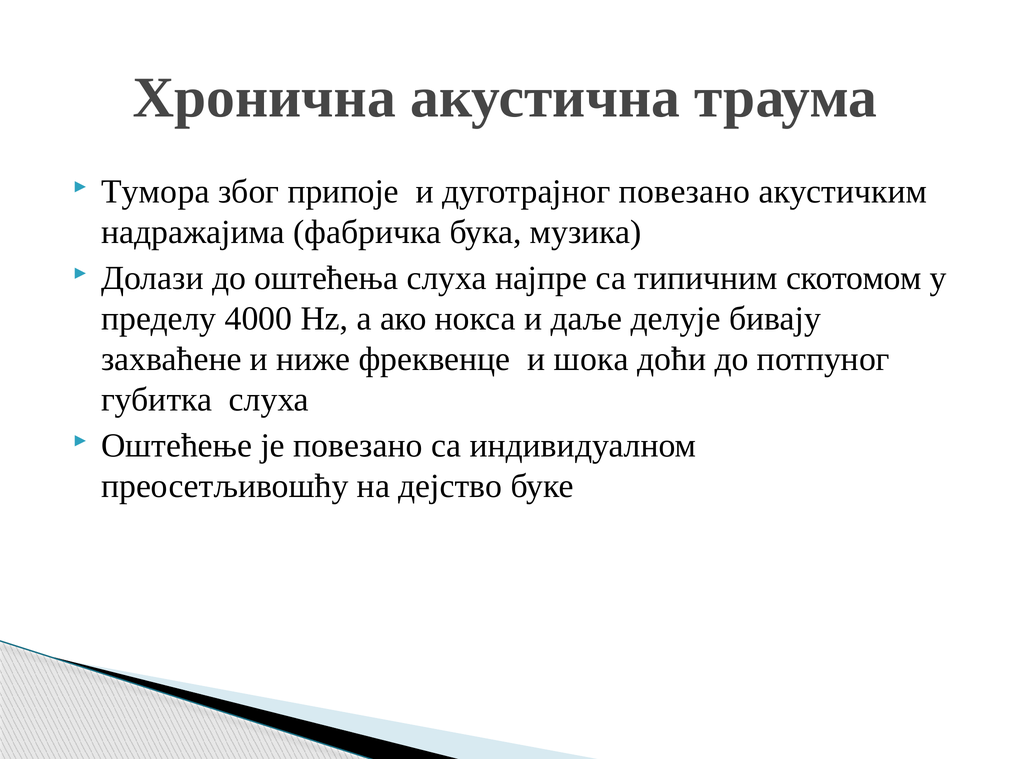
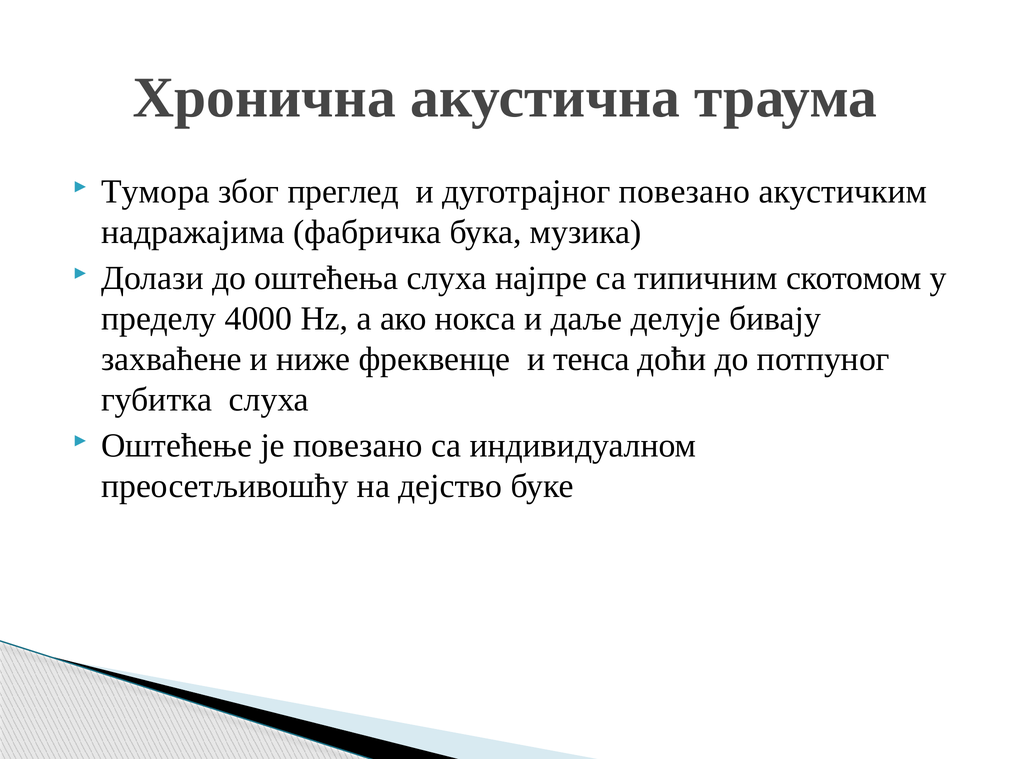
припоје: припоје -> преглед
шока: шока -> тенса
